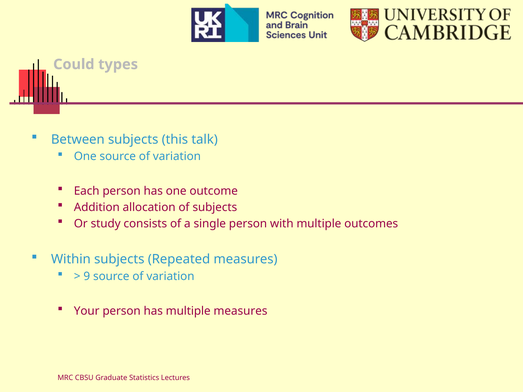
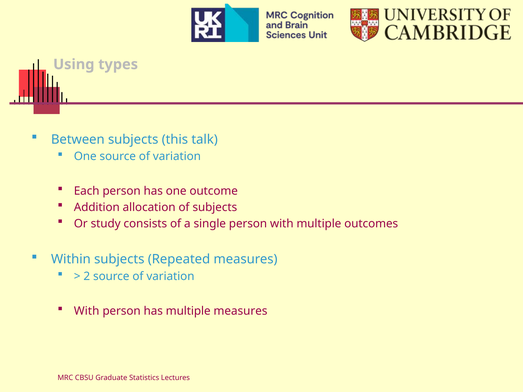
Could: Could -> Using
9: 9 -> 2
Your at (87, 311): Your -> With
